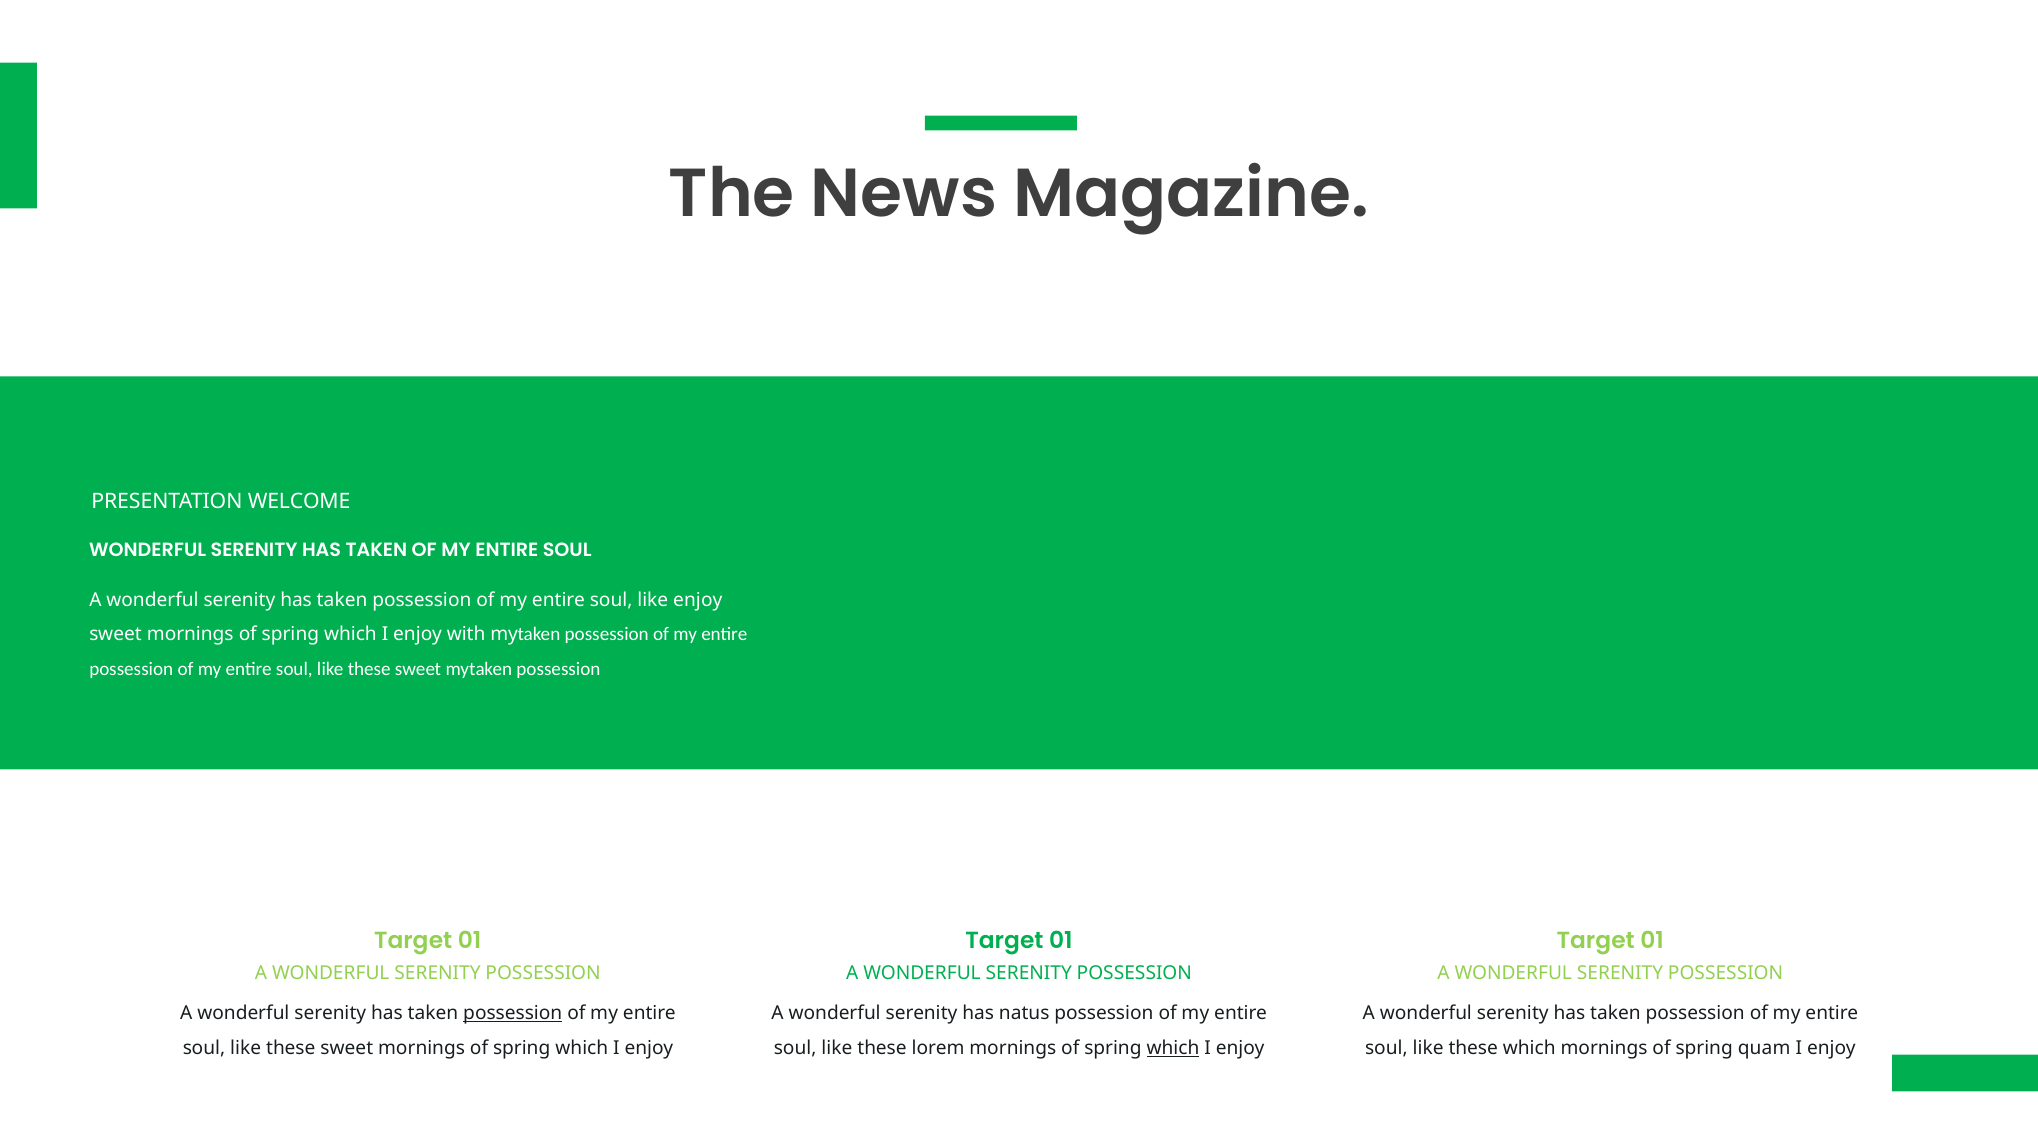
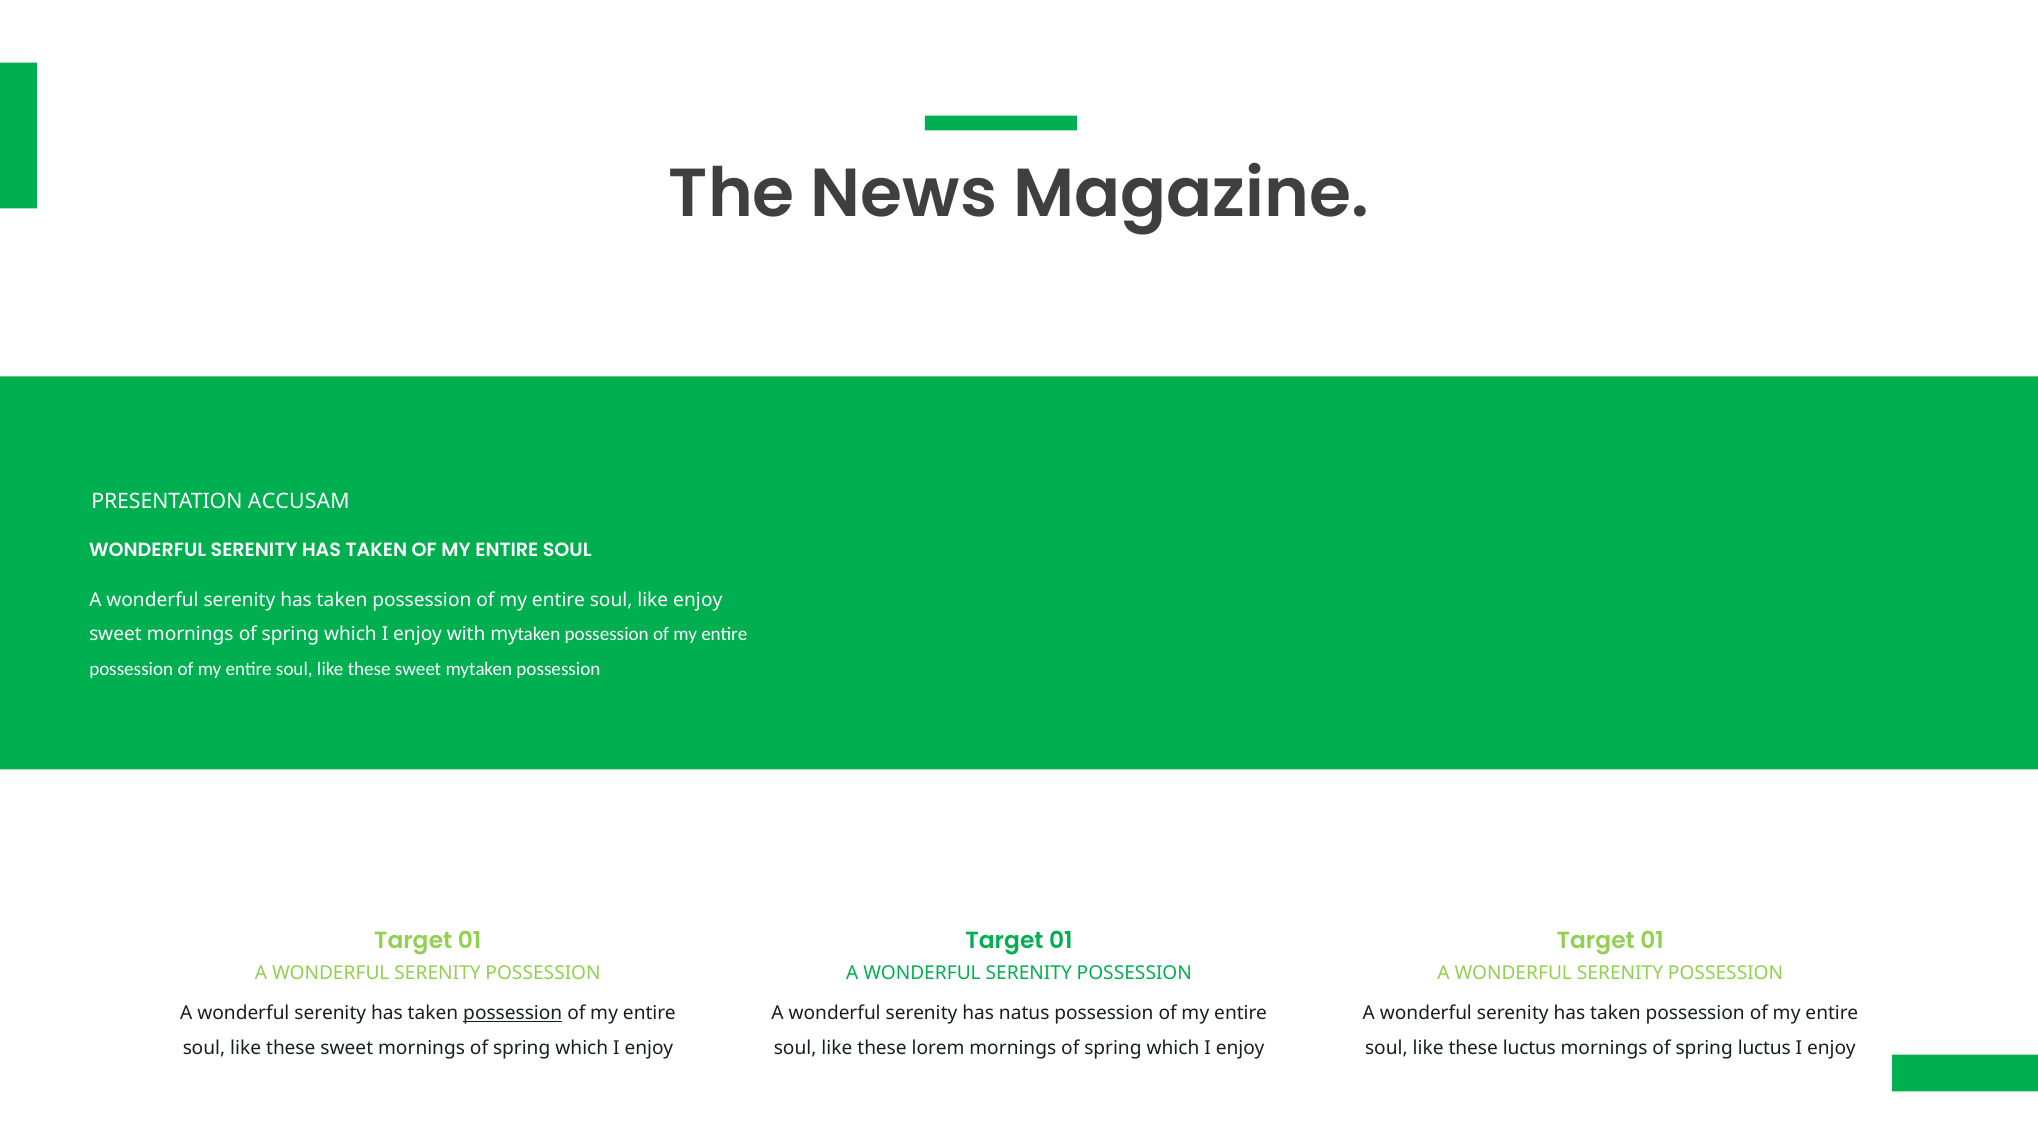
WELCOME: WELCOME -> ACCUSAM
which at (1173, 1048) underline: present -> none
these which: which -> luctus
spring quam: quam -> luctus
